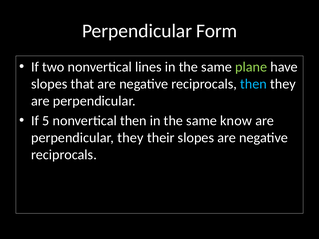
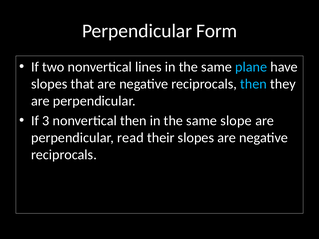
plane colour: light green -> light blue
5: 5 -> 3
know: know -> slope
perpendicular they: they -> read
